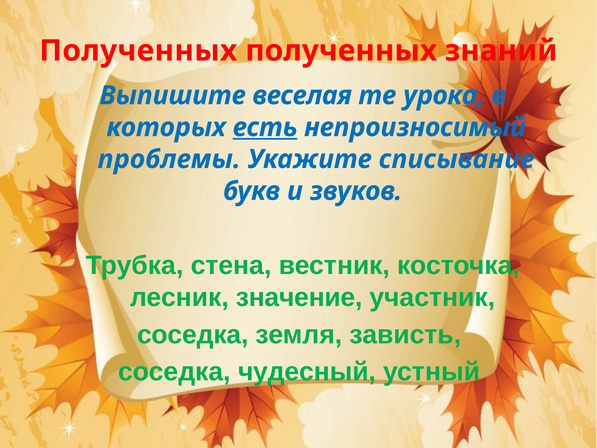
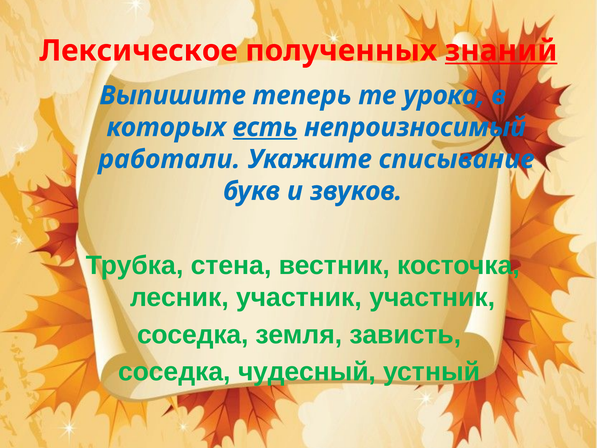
Полученных at (138, 51): Полученных -> Лексическое
знаний underline: none -> present
веселая: веселая -> теперь
проблемы: проблемы -> работали
лесник значение: значение -> участник
